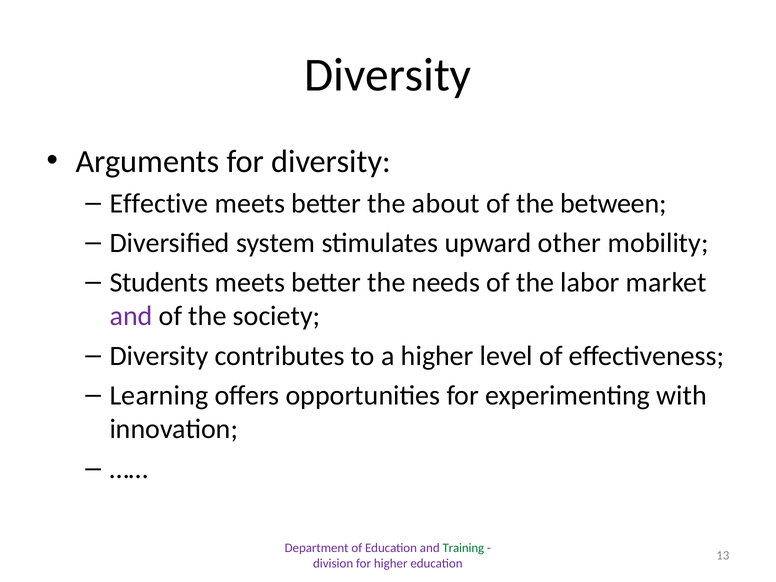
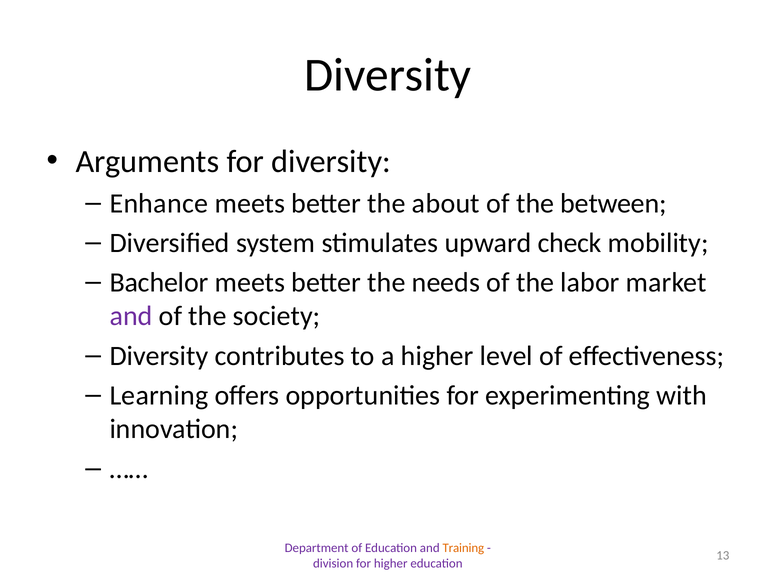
Effective: Effective -> Enhance
other: other -> check
Students: Students -> Bachelor
Training colour: green -> orange
